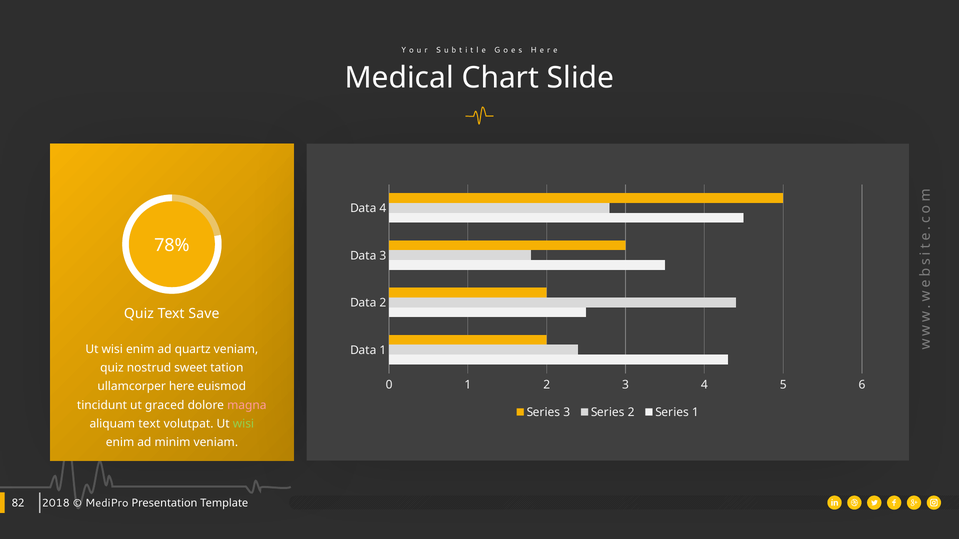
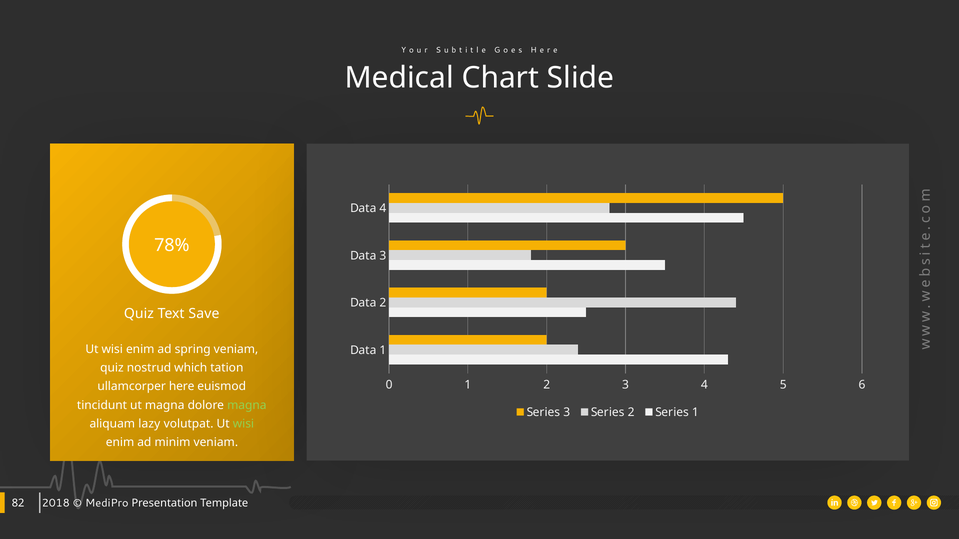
quartz: quartz -> spring
sweet: sweet -> which
ut graced: graced -> magna
magna at (247, 405) colour: pink -> light green
aliquam text: text -> lazy
